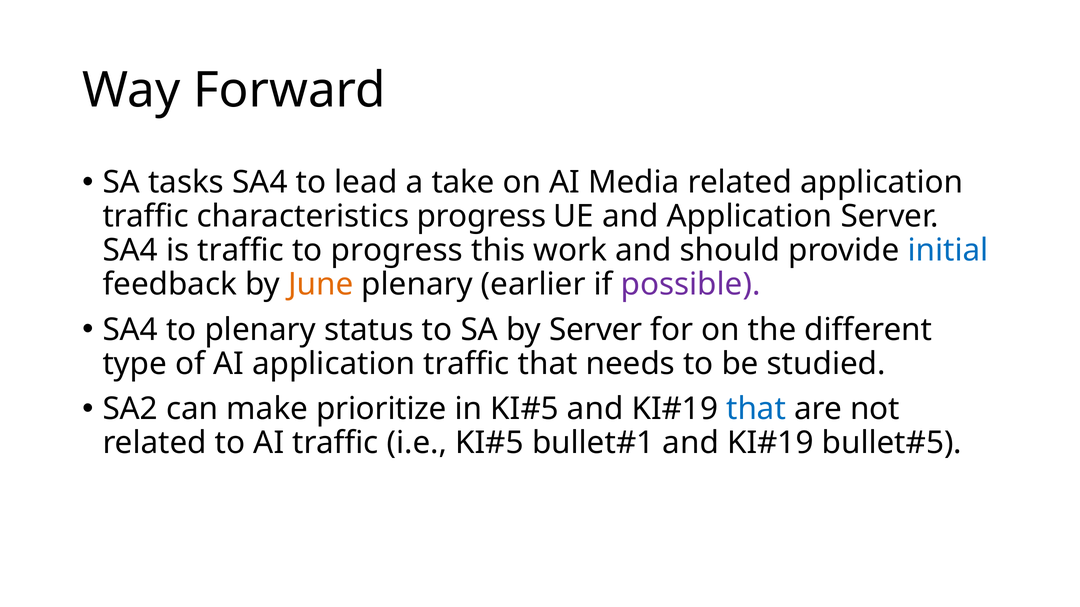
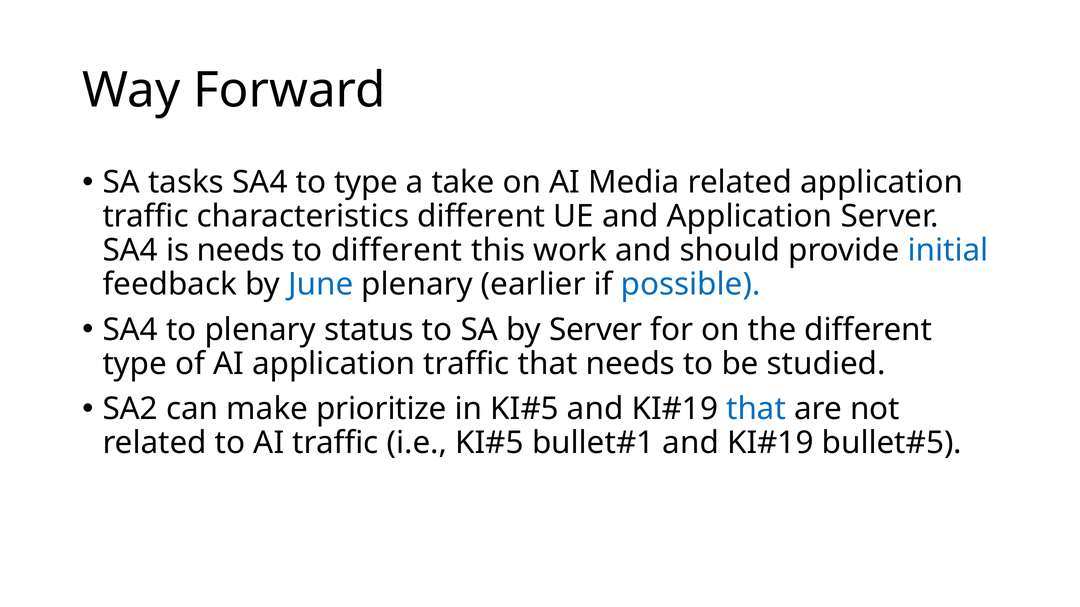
to lead: lead -> type
characteristics progress: progress -> different
is traffic: traffic -> needs
to progress: progress -> different
June colour: orange -> blue
possible colour: purple -> blue
